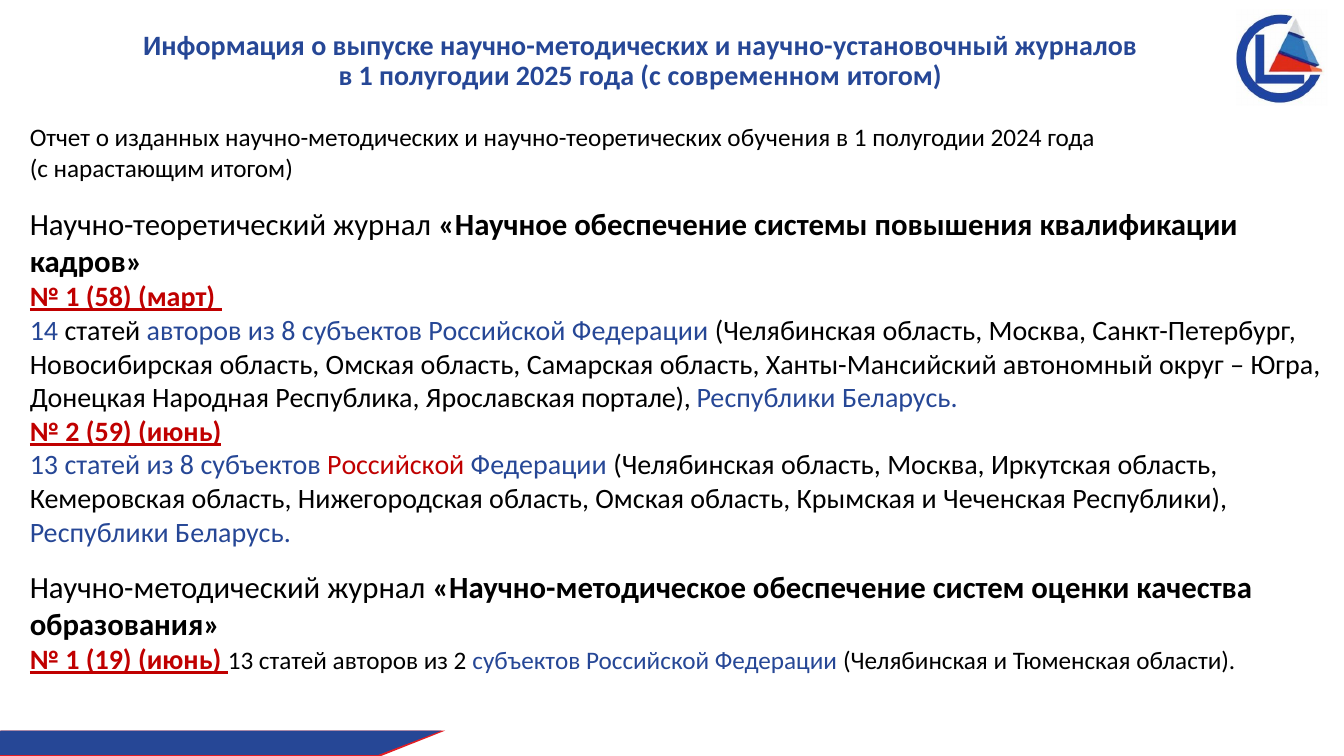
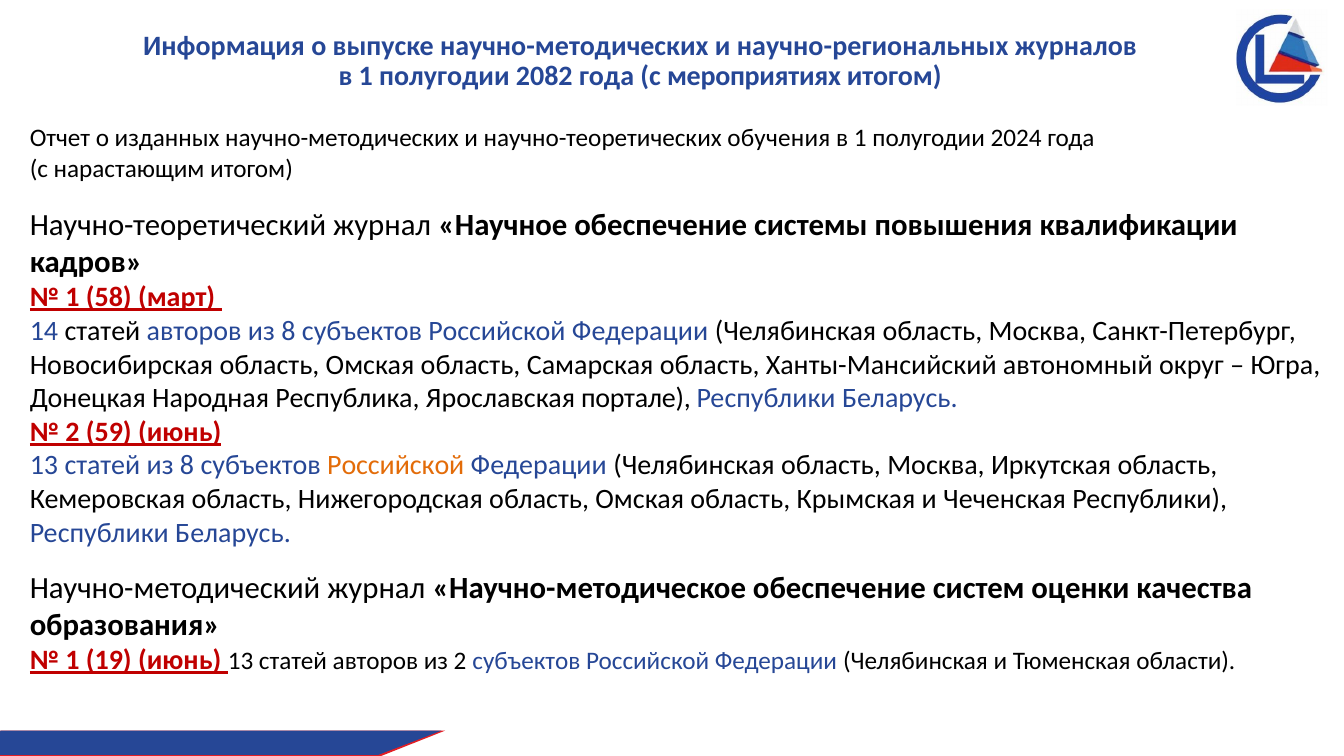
научно-установочный: научно-установочный -> научно-региональных
2025: 2025 -> 2082
современном: современном -> мероприятиях
Российской at (396, 466) colour: red -> orange
